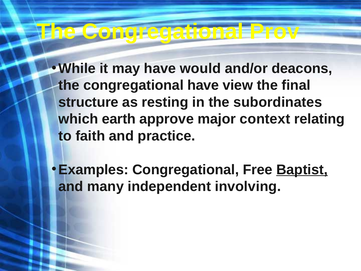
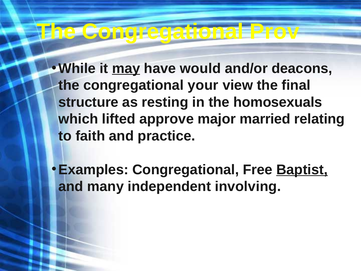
may underline: none -> present
congregational have: have -> your
subordinates: subordinates -> homosexuals
earth: earth -> lifted
context: context -> married
